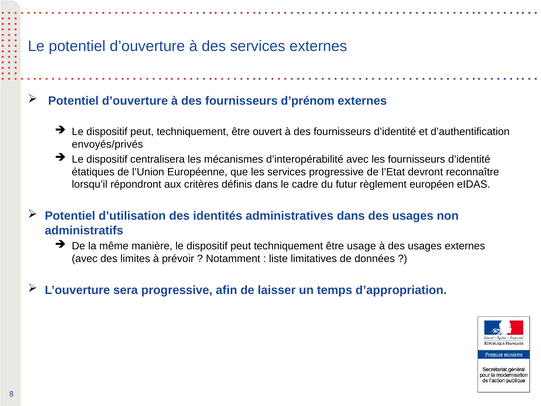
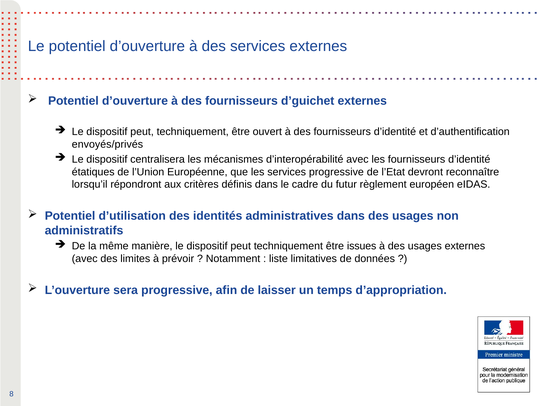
d’prénom: d’prénom -> d’guichet
usage: usage -> issues
